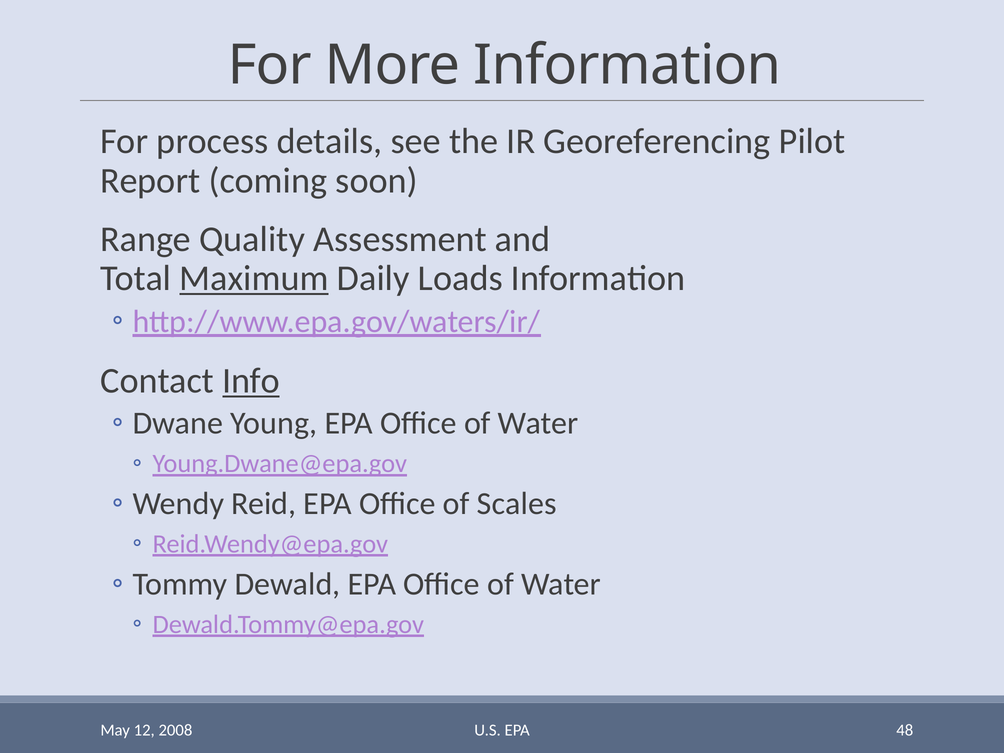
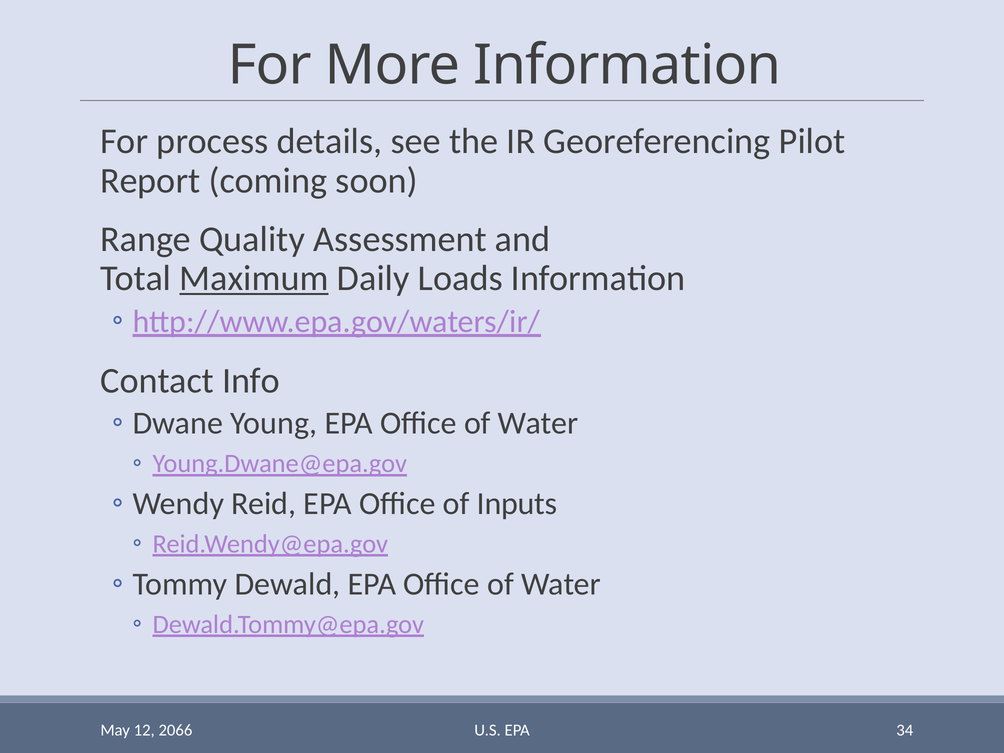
Info underline: present -> none
Scales: Scales -> Inputs
48: 48 -> 34
2008: 2008 -> 2066
